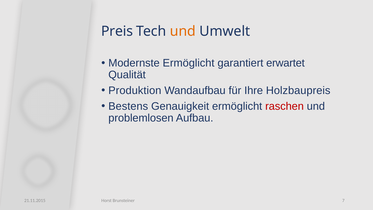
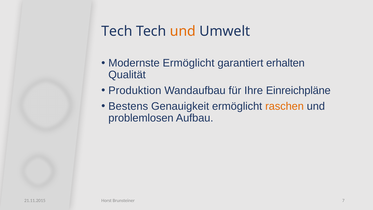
Preis at (117, 31): Preis -> Tech
erwartet: erwartet -> erhalten
Holzbaupreis: Holzbaupreis -> Einreichpläne
raschen colour: red -> orange
